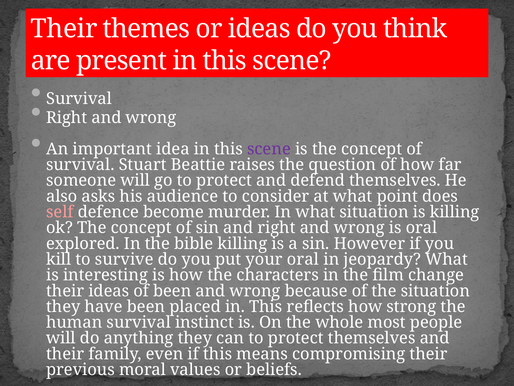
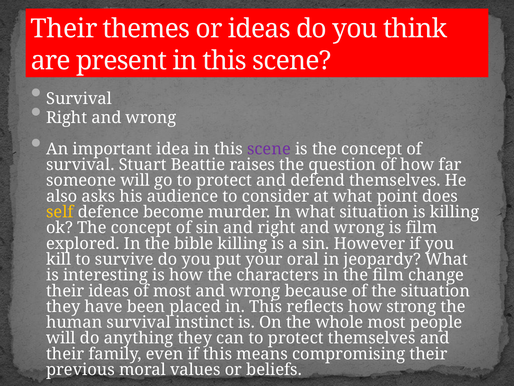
self colour: pink -> yellow
is oral: oral -> film
of been: been -> most
